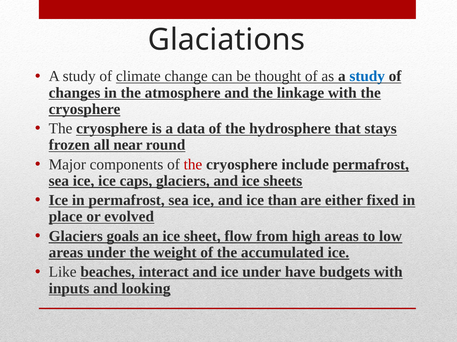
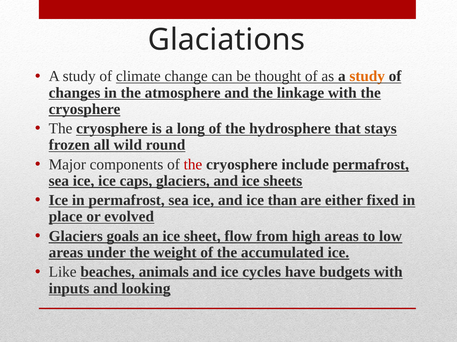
study at (367, 76) colour: blue -> orange
data: data -> long
near: near -> wild
interact: interact -> animals
ice under: under -> cycles
